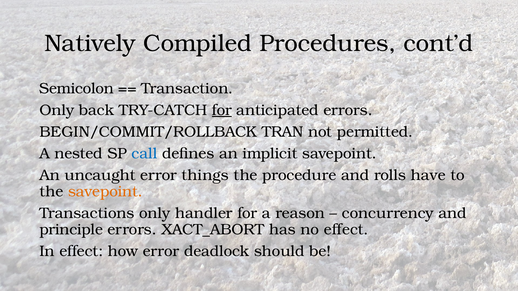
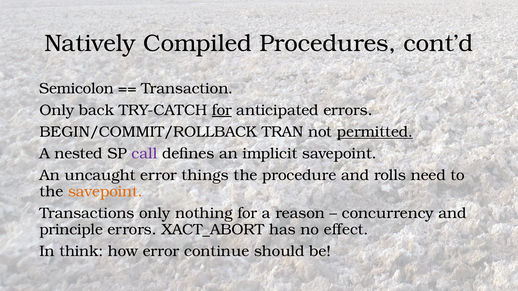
permitted underline: none -> present
call colour: blue -> purple
have: have -> need
handler: handler -> nothing
In effect: effect -> think
deadlock: deadlock -> continue
